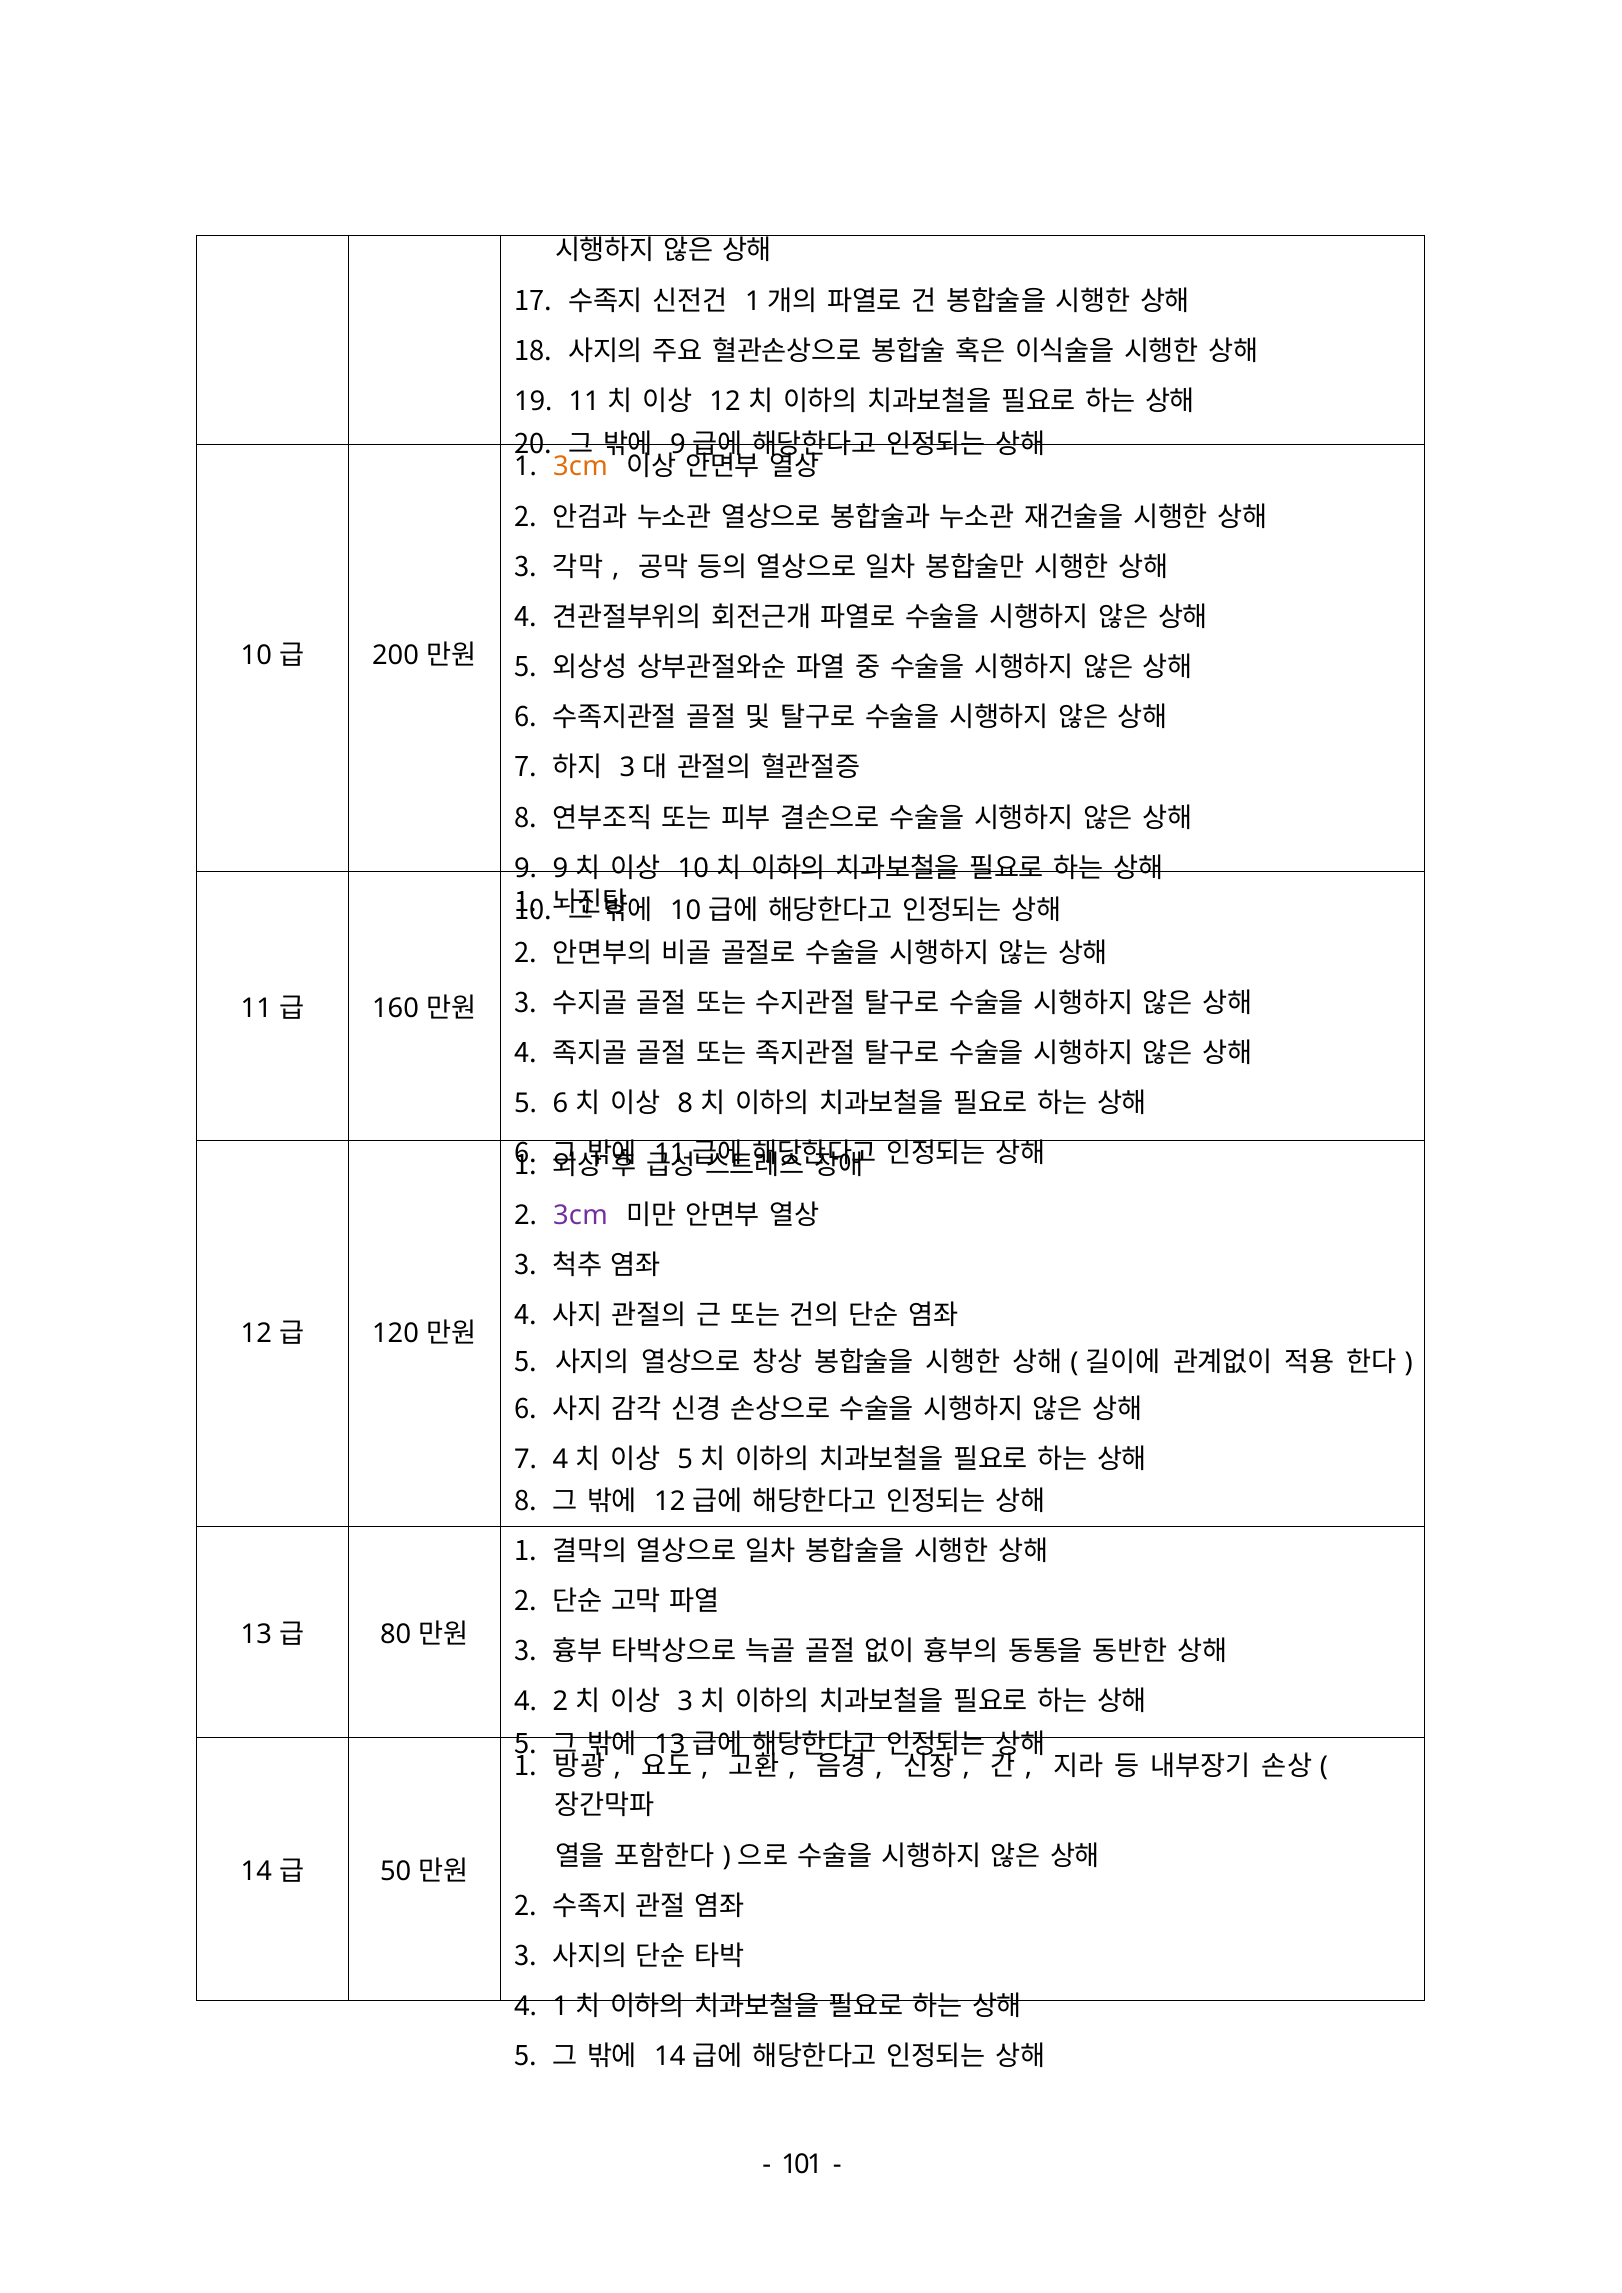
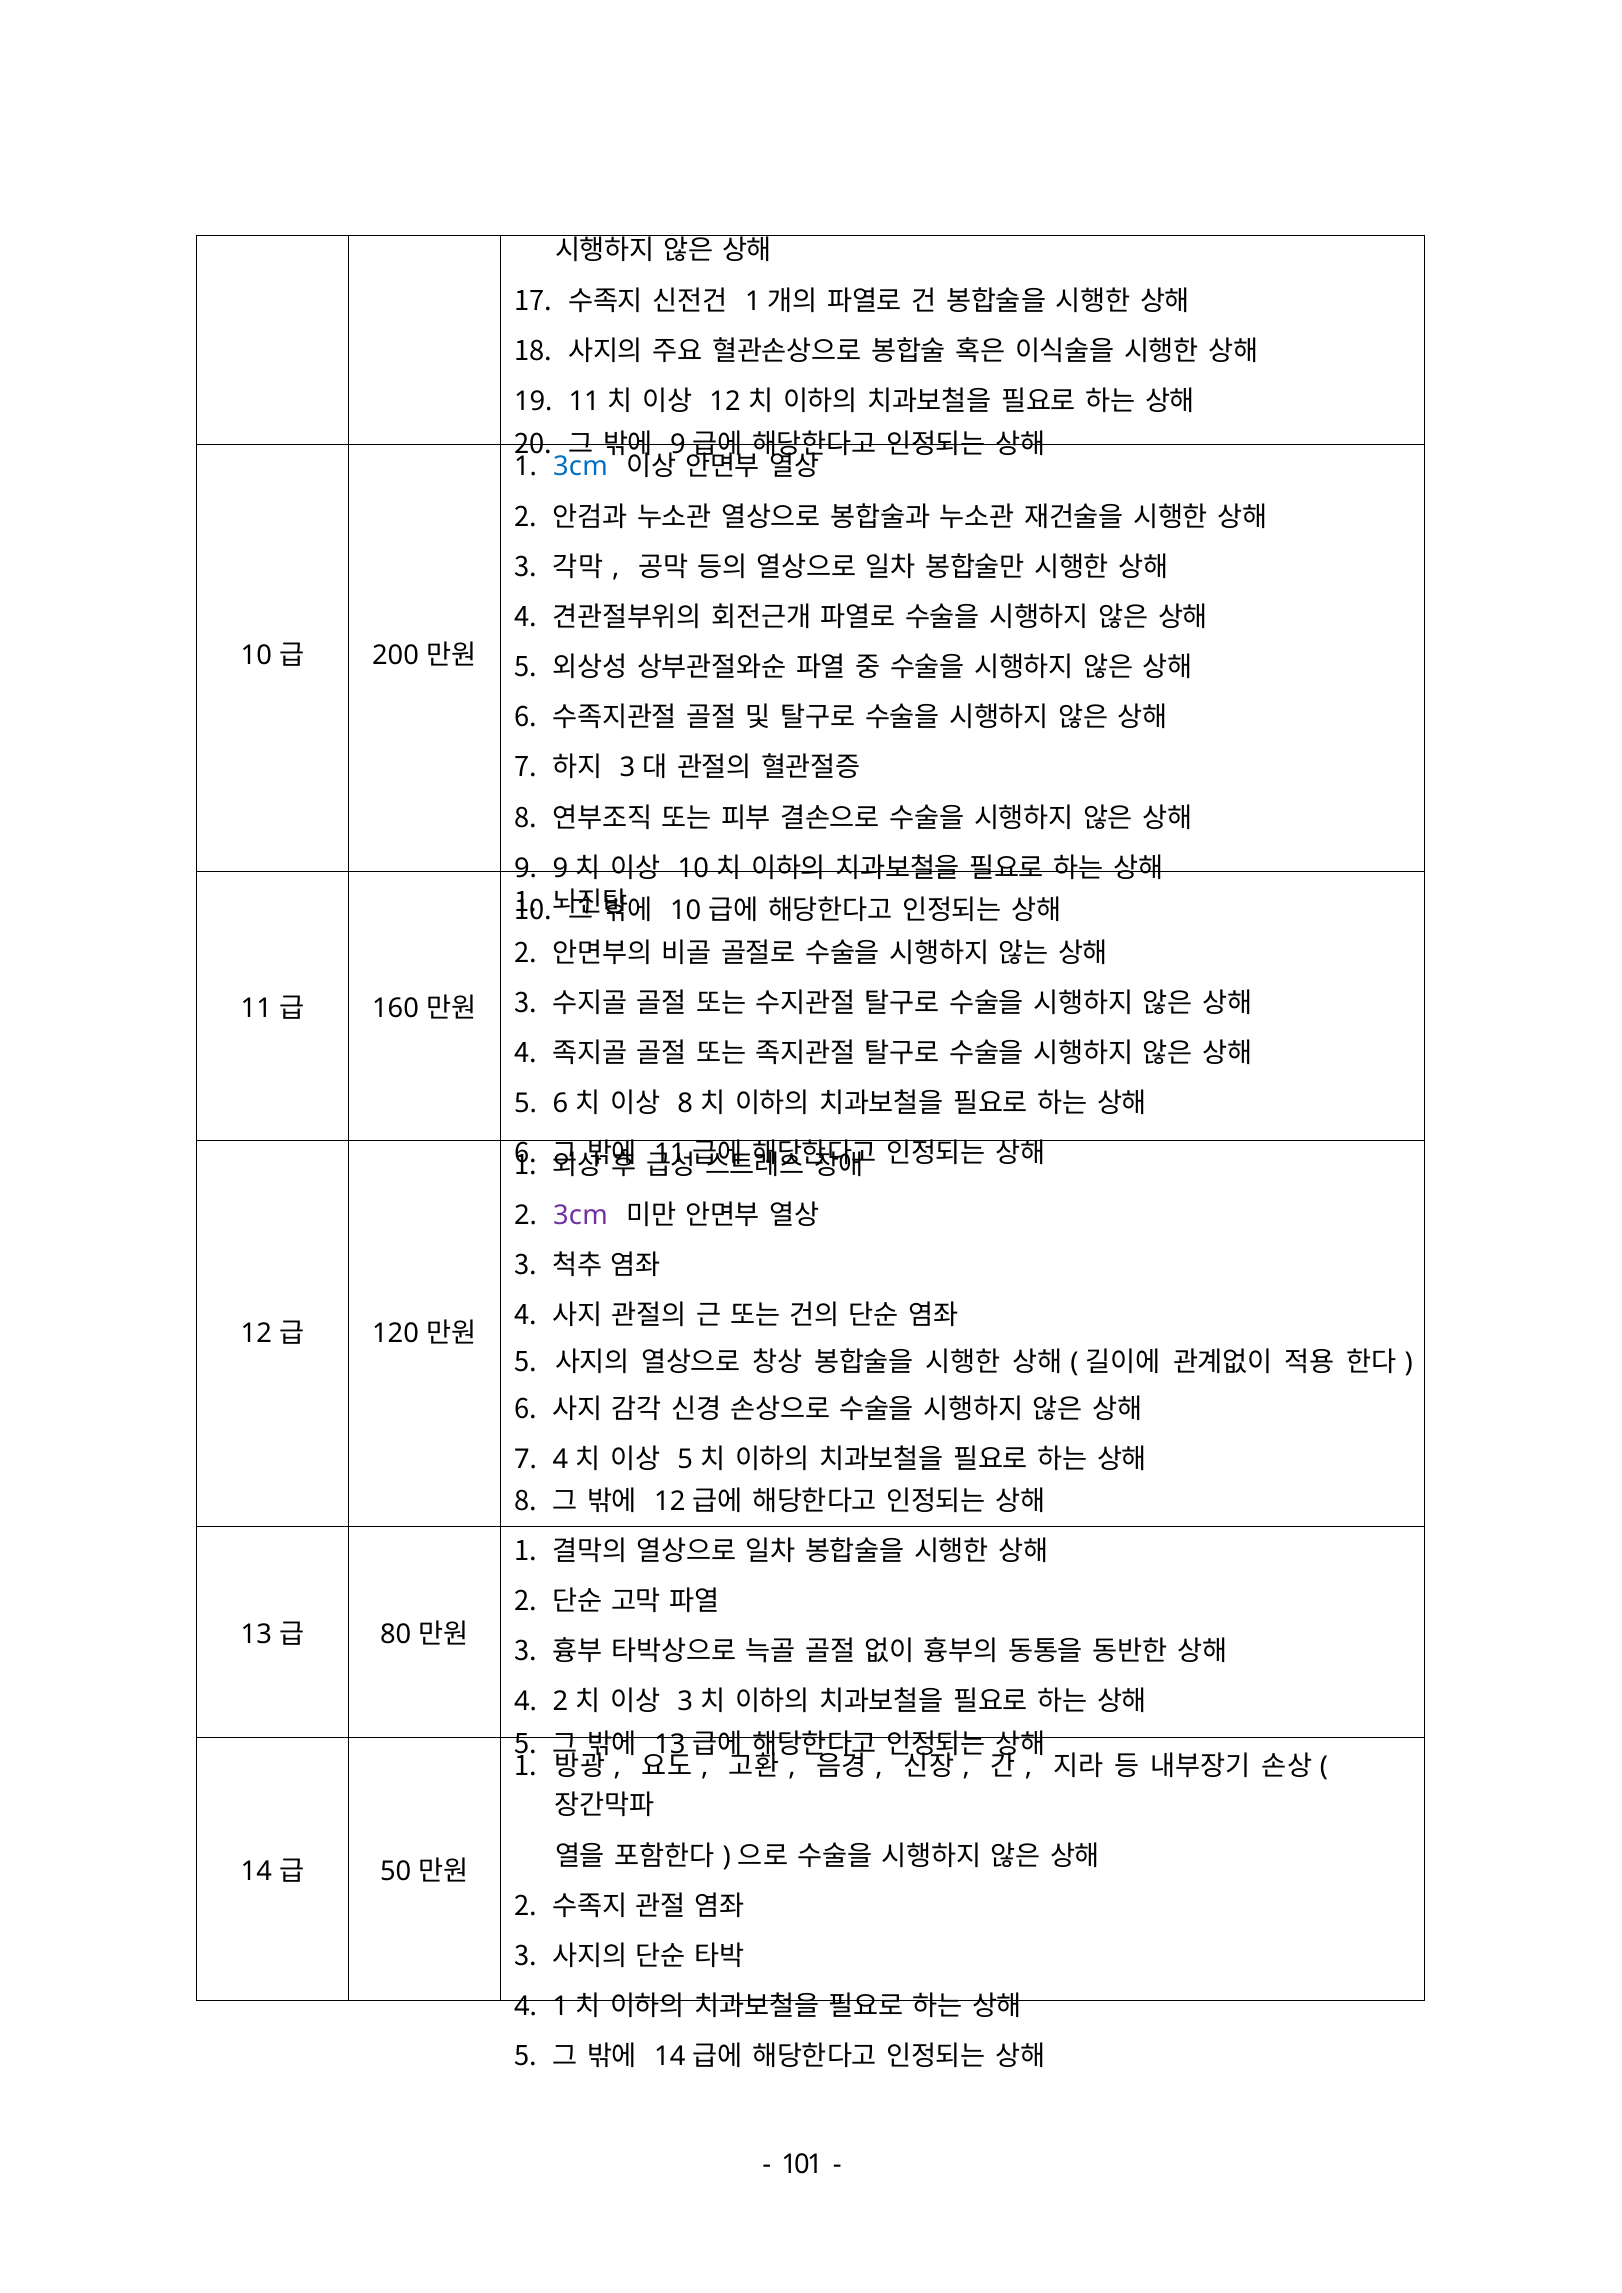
3cm at (580, 467) colour: orange -> blue
